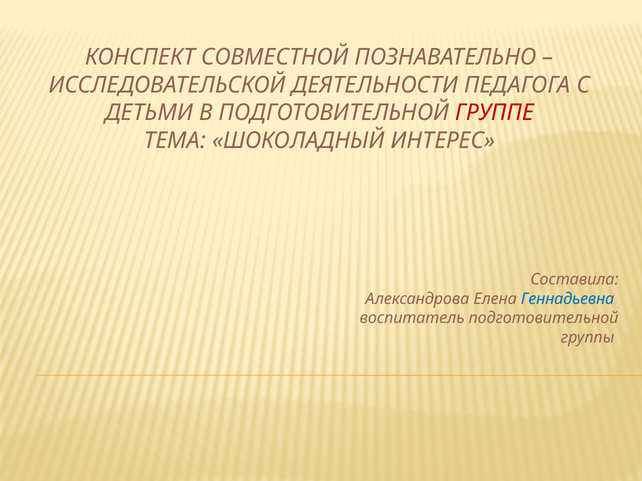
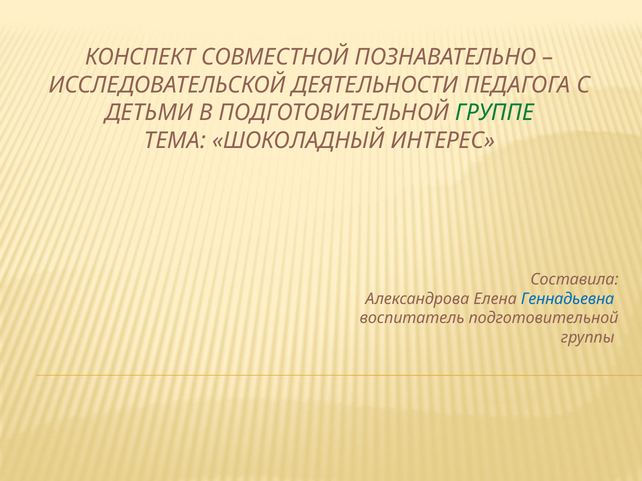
ГРУППЕ colour: red -> green
